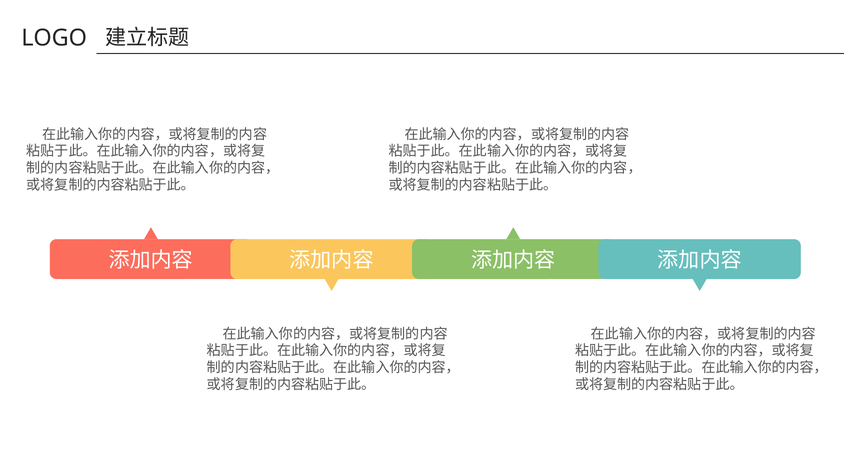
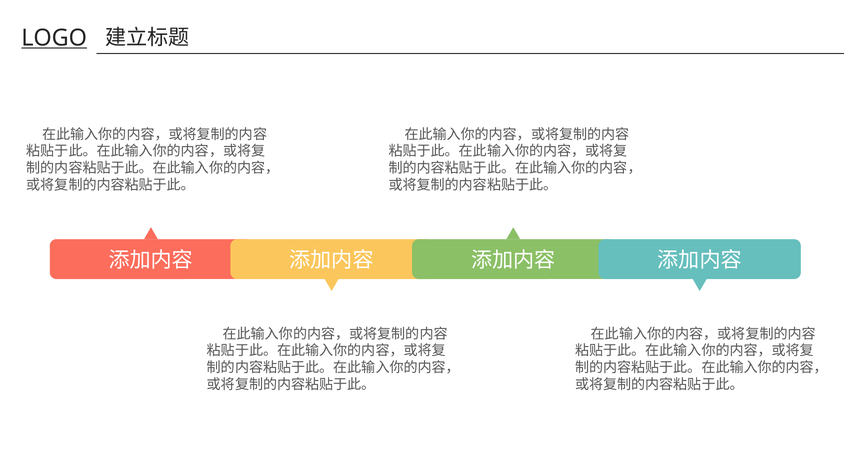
LOGO underline: none -> present
